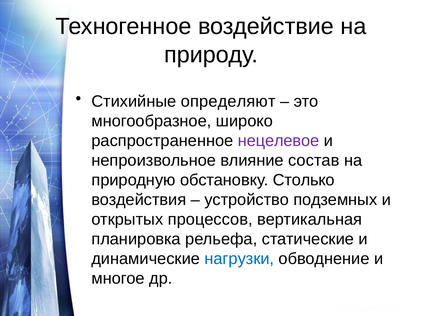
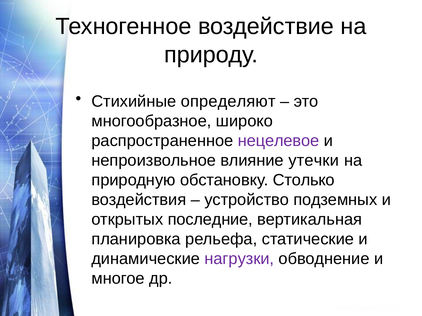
состав: состав -> утечки
процессов: процессов -> последние
нагрузки colour: blue -> purple
